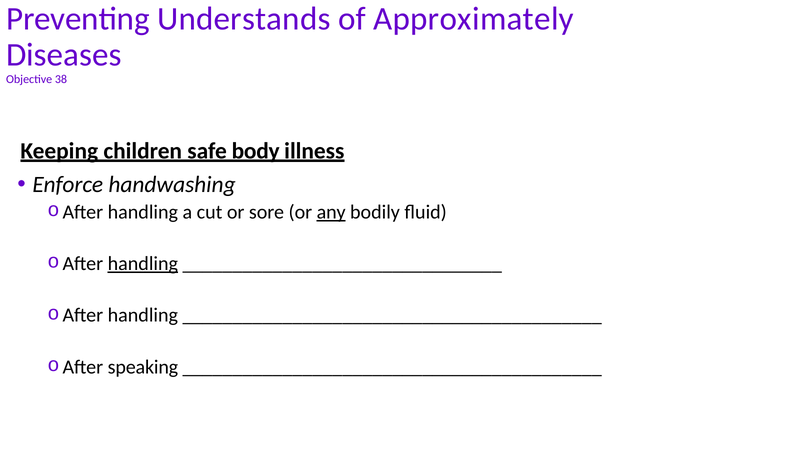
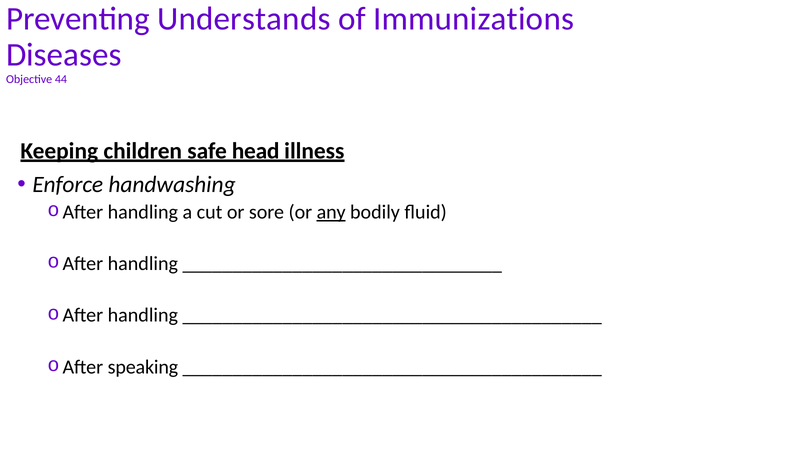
Approximately: Approximately -> Immunizations
38: 38 -> 44
body: body -> head
handling at (143, 264) underline: present -> none
